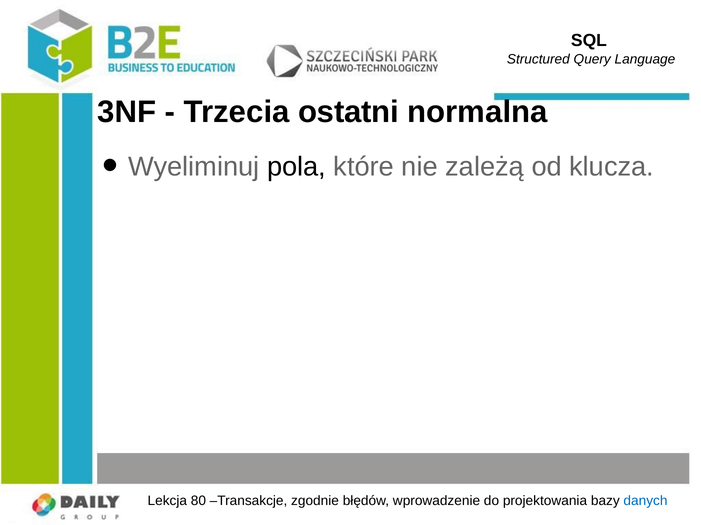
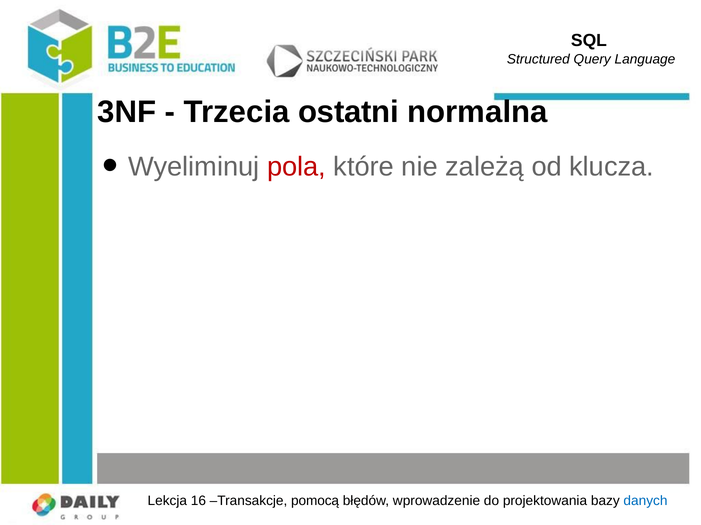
pola colour: black -> red
80: 80 -> 16
zgodnie: zgodnie -> pomocą
